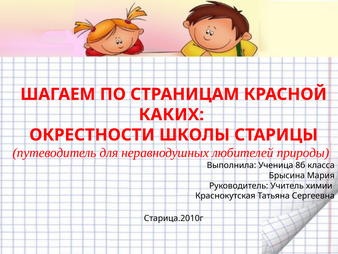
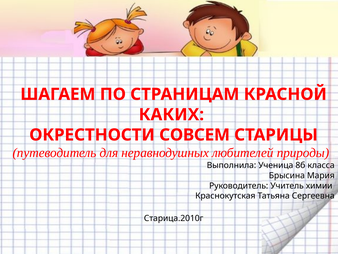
ШКОЛЫ: ШКОЛЫ -> СОВСЕМ
